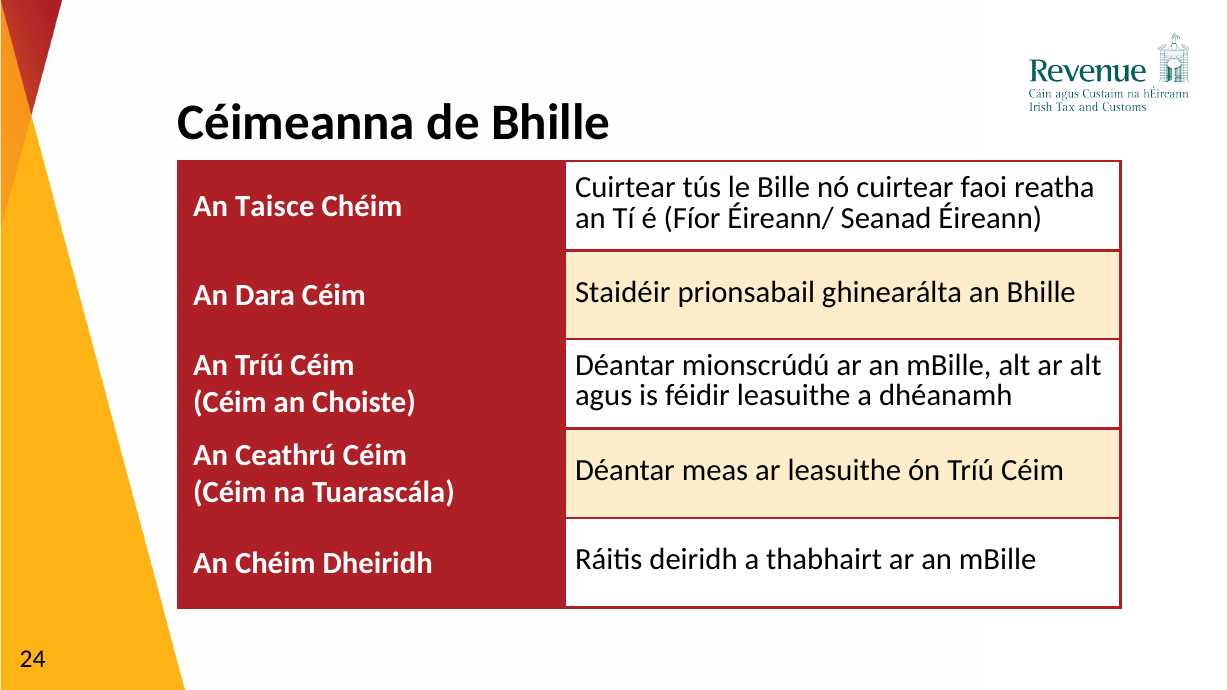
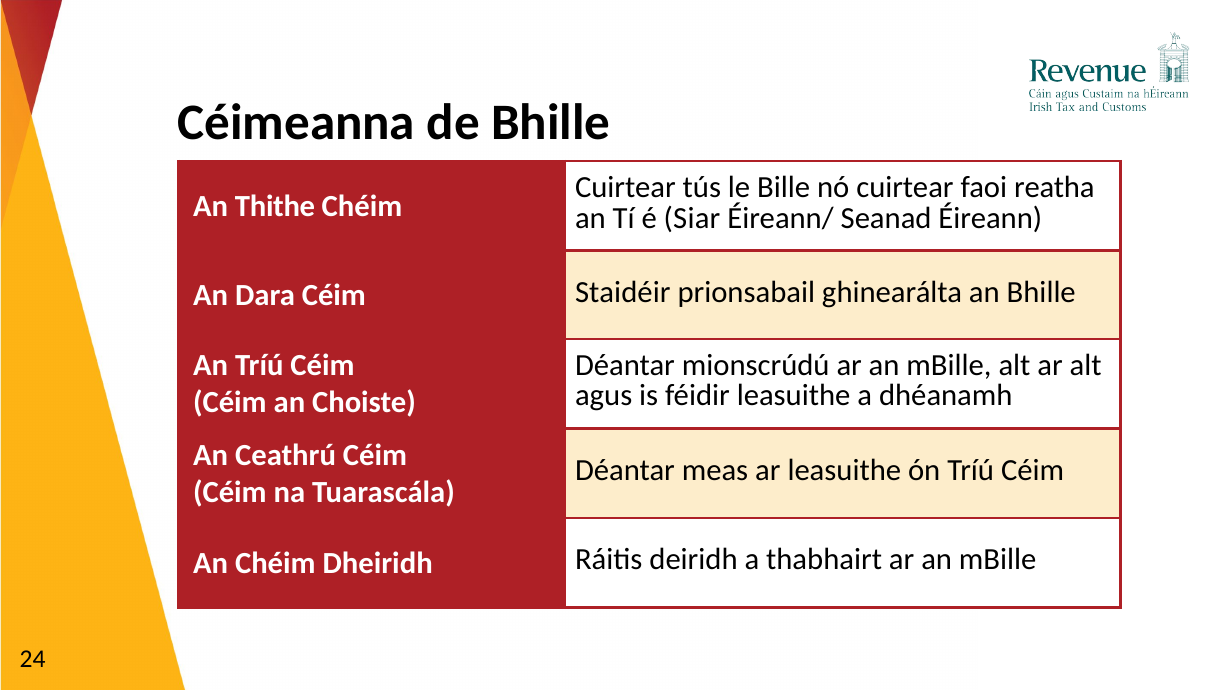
Taisce: Taisce -> Thithe
Fíor: Fíor -> Siar
